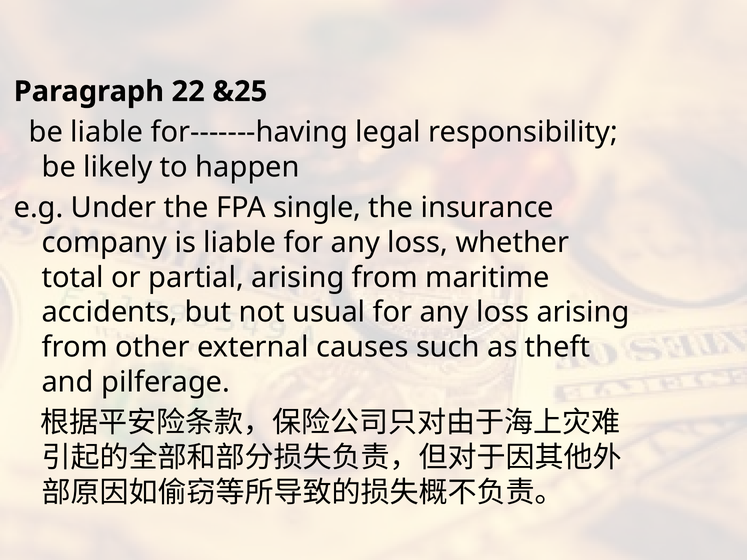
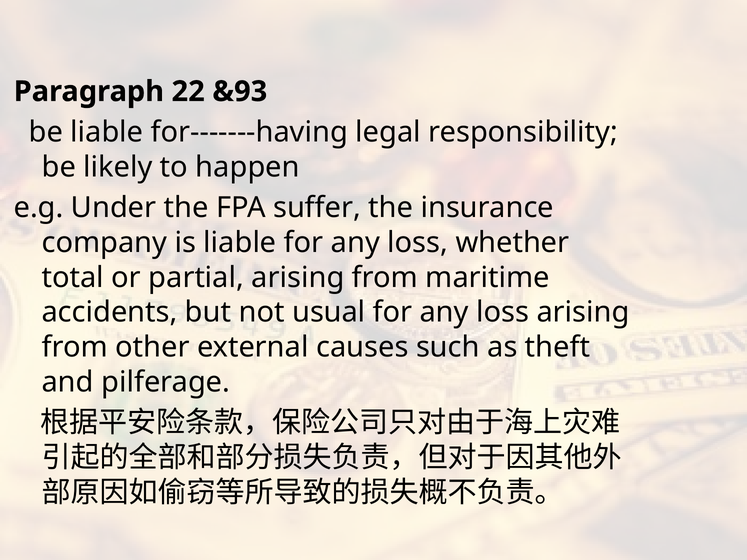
&25: &25 -> &93
single: single -> suffer
